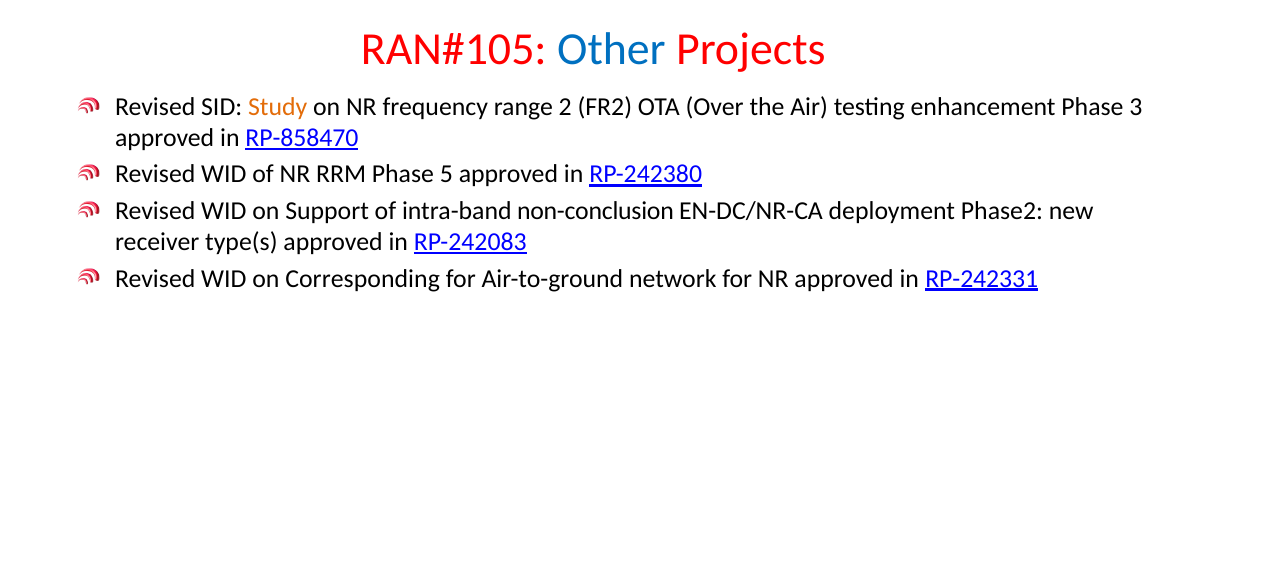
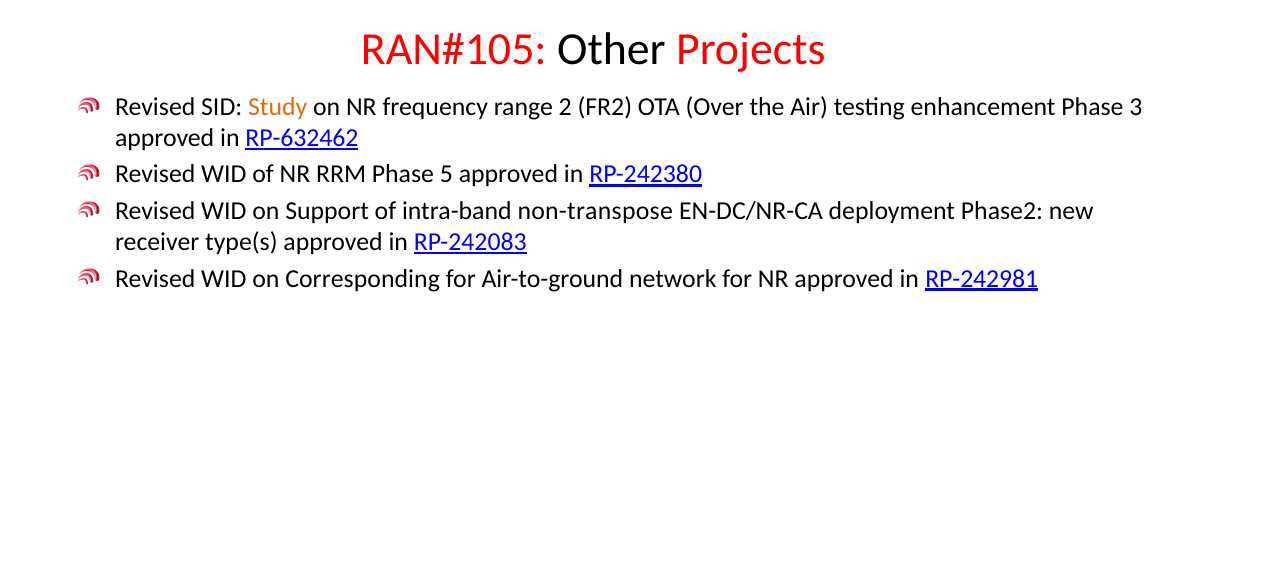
Other colour: blue -> black
RP-858470: RP-858470 -> RP-632462
non-conclusion: non-conclusion -> non-transpose
RP-242331: RP-242331 -> RP-242981
